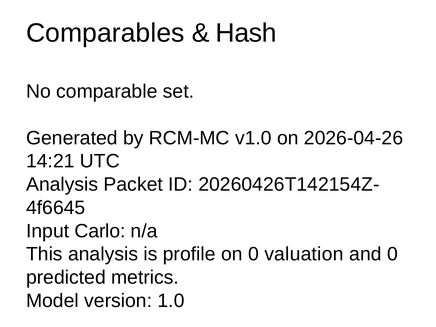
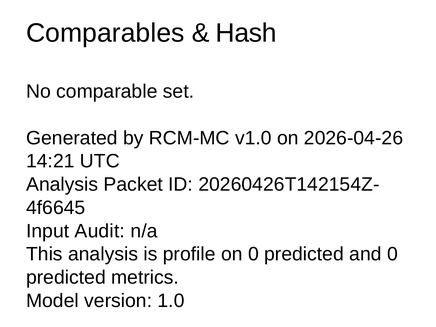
Carlo: Carlo -> Audit
on 0 valuation: valuation -> predicted
